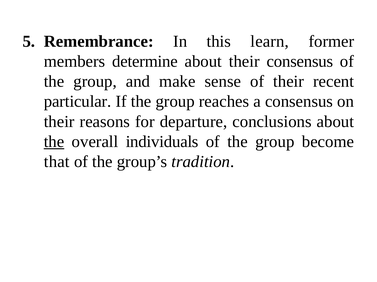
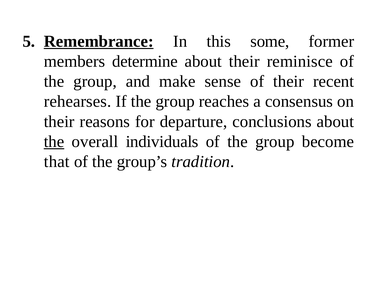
Remembrance underline: none -> present
learn: learn -> some
their consensus: consensus -> reminisce
particular: particular -> rehearses
